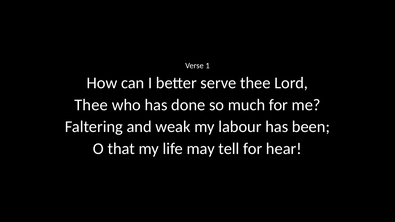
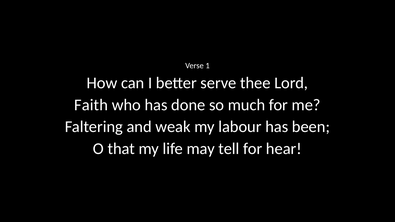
Thee at (91, 105): Thee -> Faith
